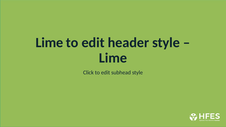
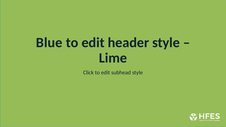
Lime at (49, 43): Lime -> Blue
